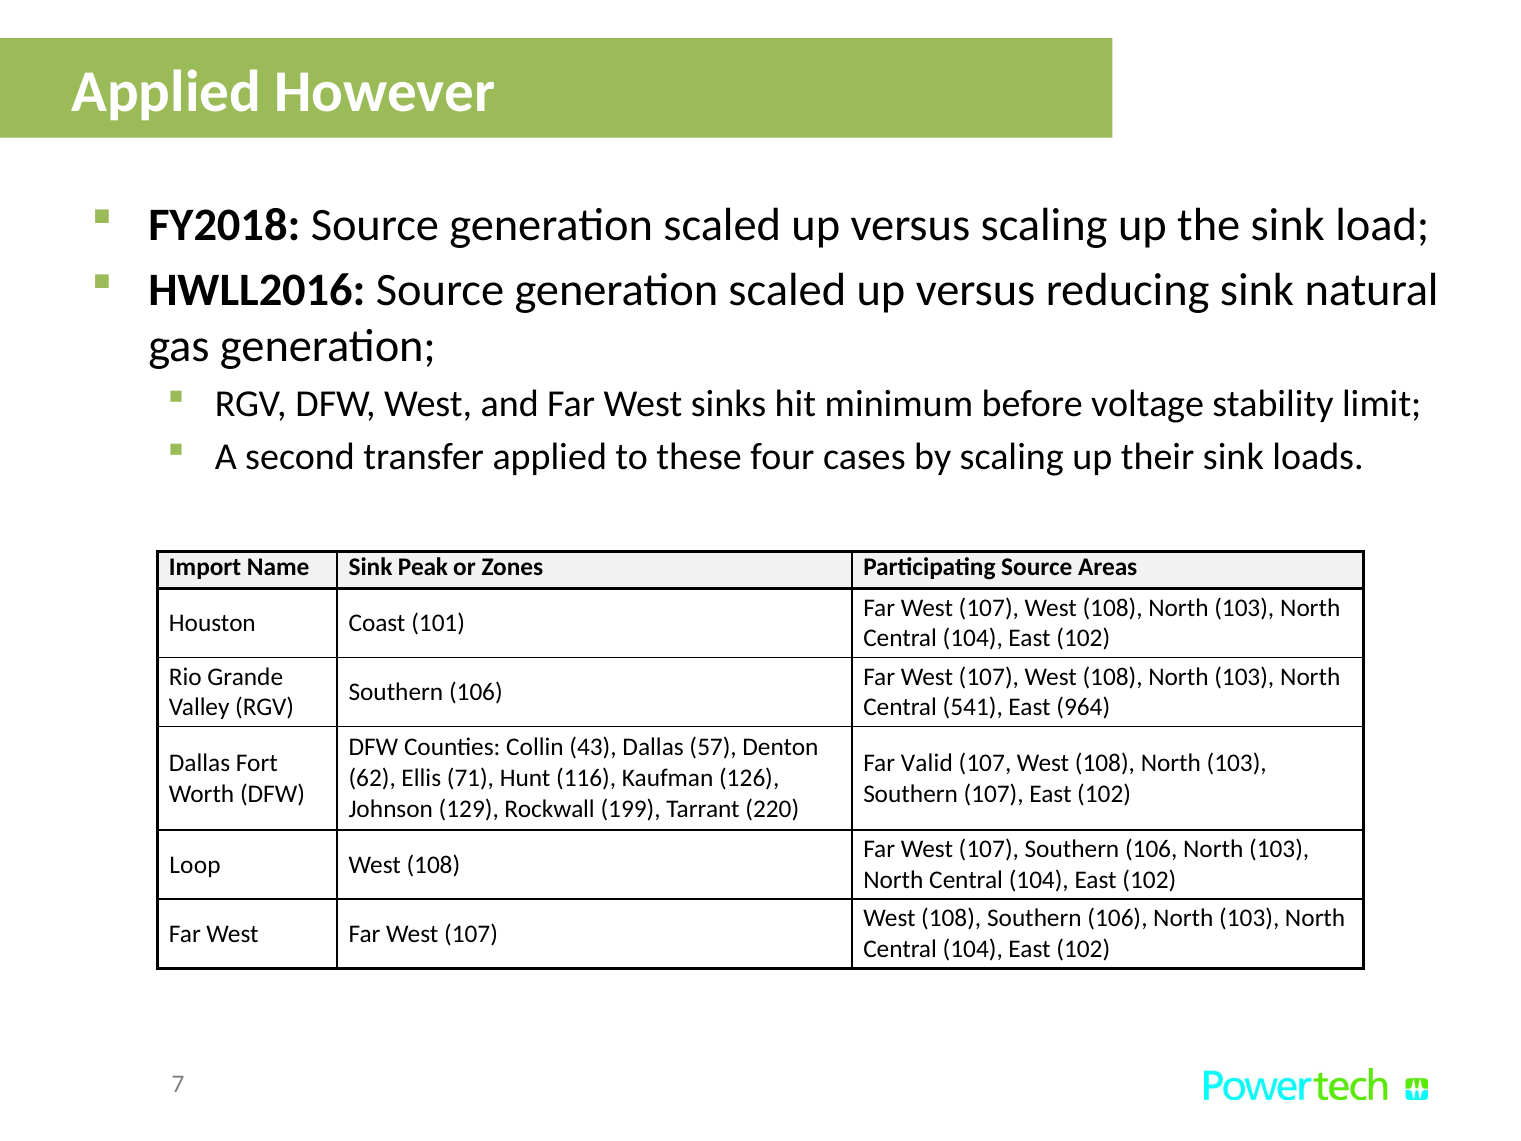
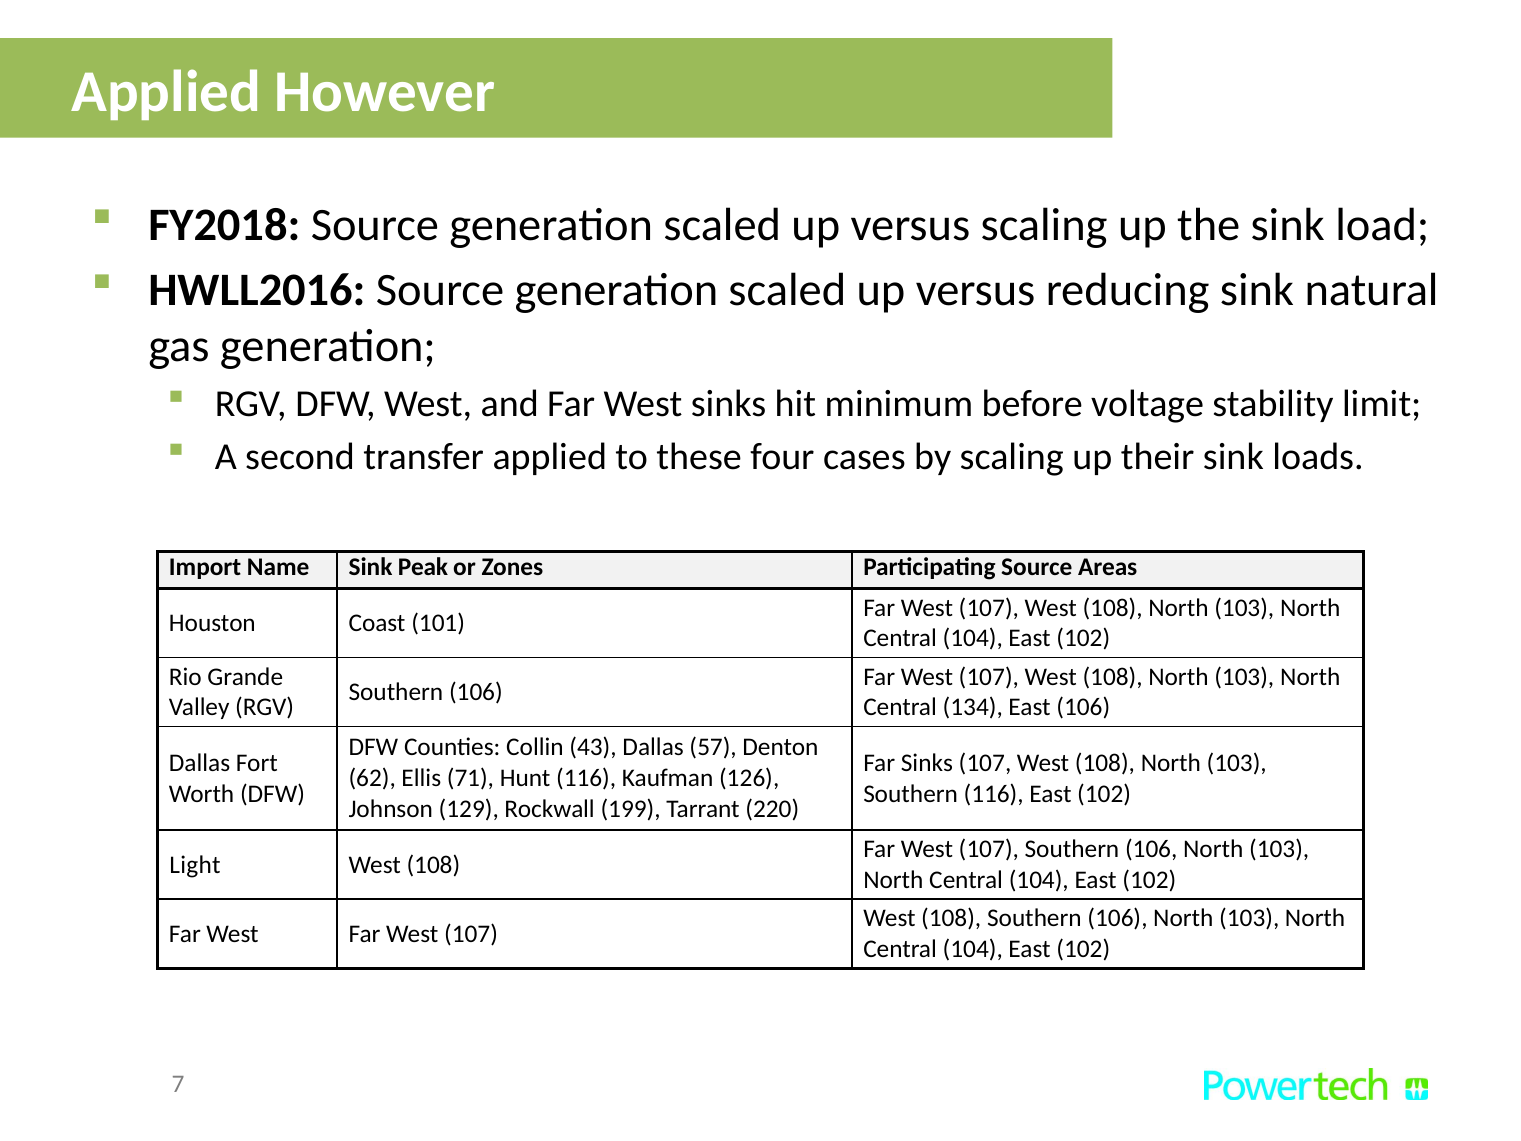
541: 541 -> 134
East 964: 964 -> 106
Far Valid: Valid -> Sinks
Southern 107: 107 -> 116
Loop: Loop -> Light
